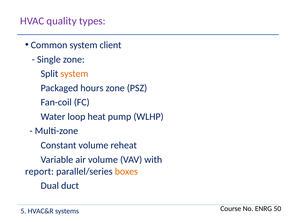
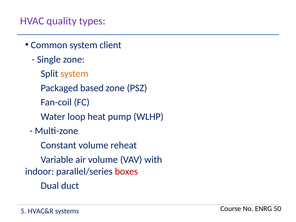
hours: hours -> based
report: report -> indoor
boxes colour: orange -> red
